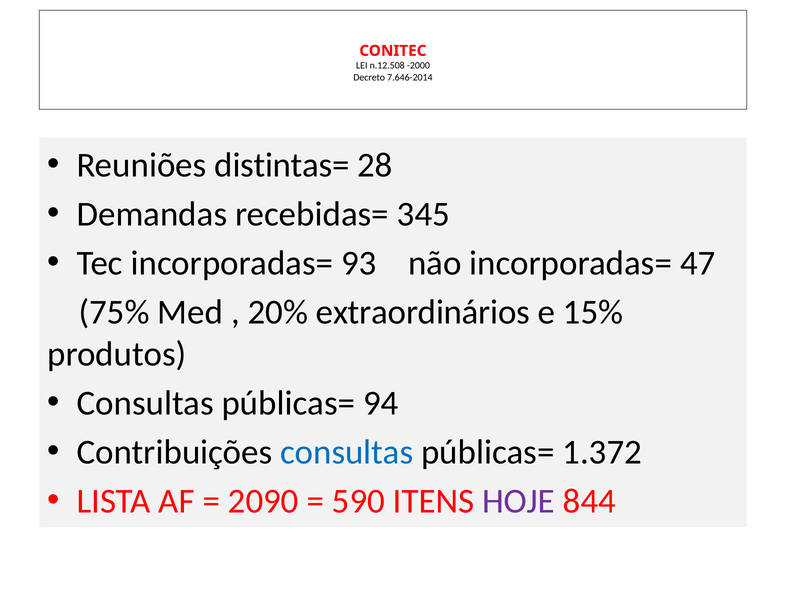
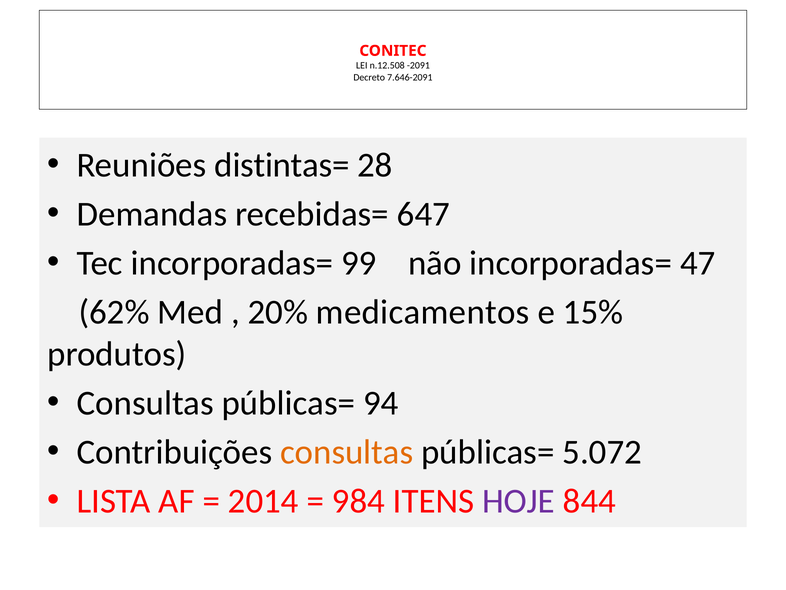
-2000: -2000 -> -2091
7.646-2014: 7.646-2014 -> 7.646-2091
345: 345 -> 647
93: 93 -> 99
75%: 75% -> 62%
extraordinários: extraordinários -> medicamentos
consultas at (347, 452) colour: blue -> orange
1.372: 1.372 -> 5.072
2090: 2090 -> 2014
590: 590 -> 984
